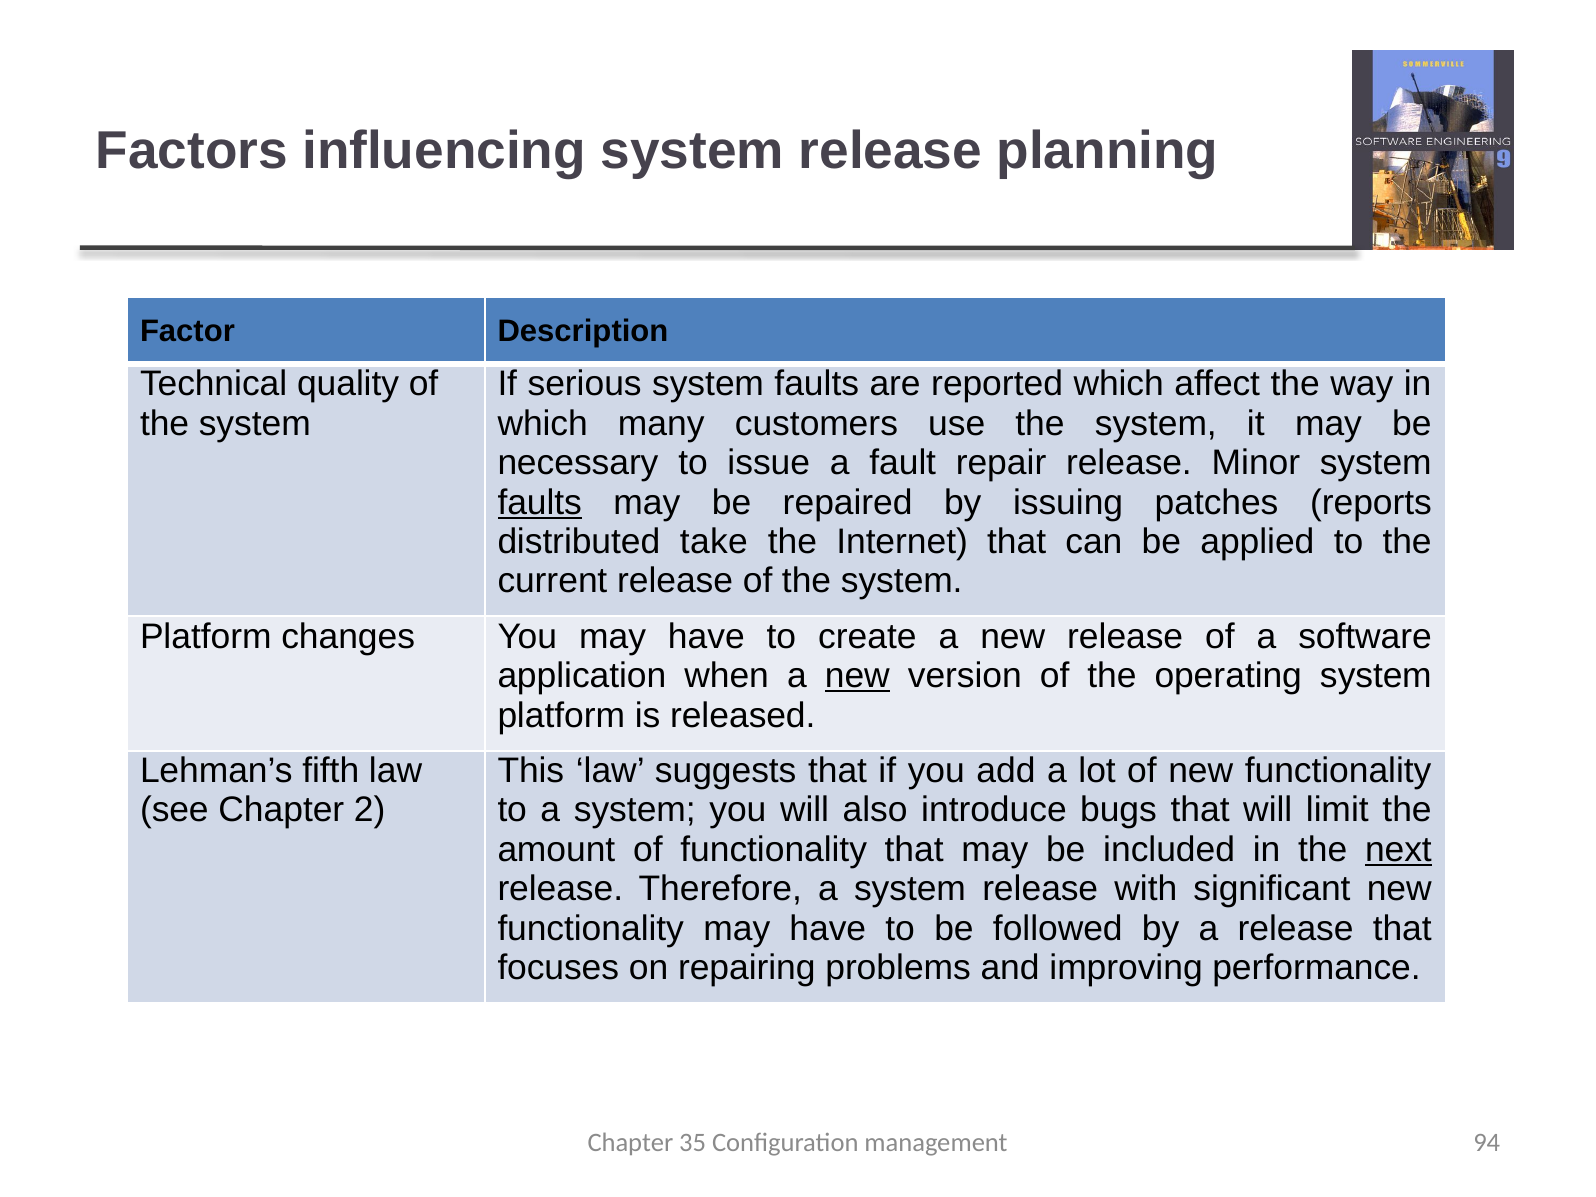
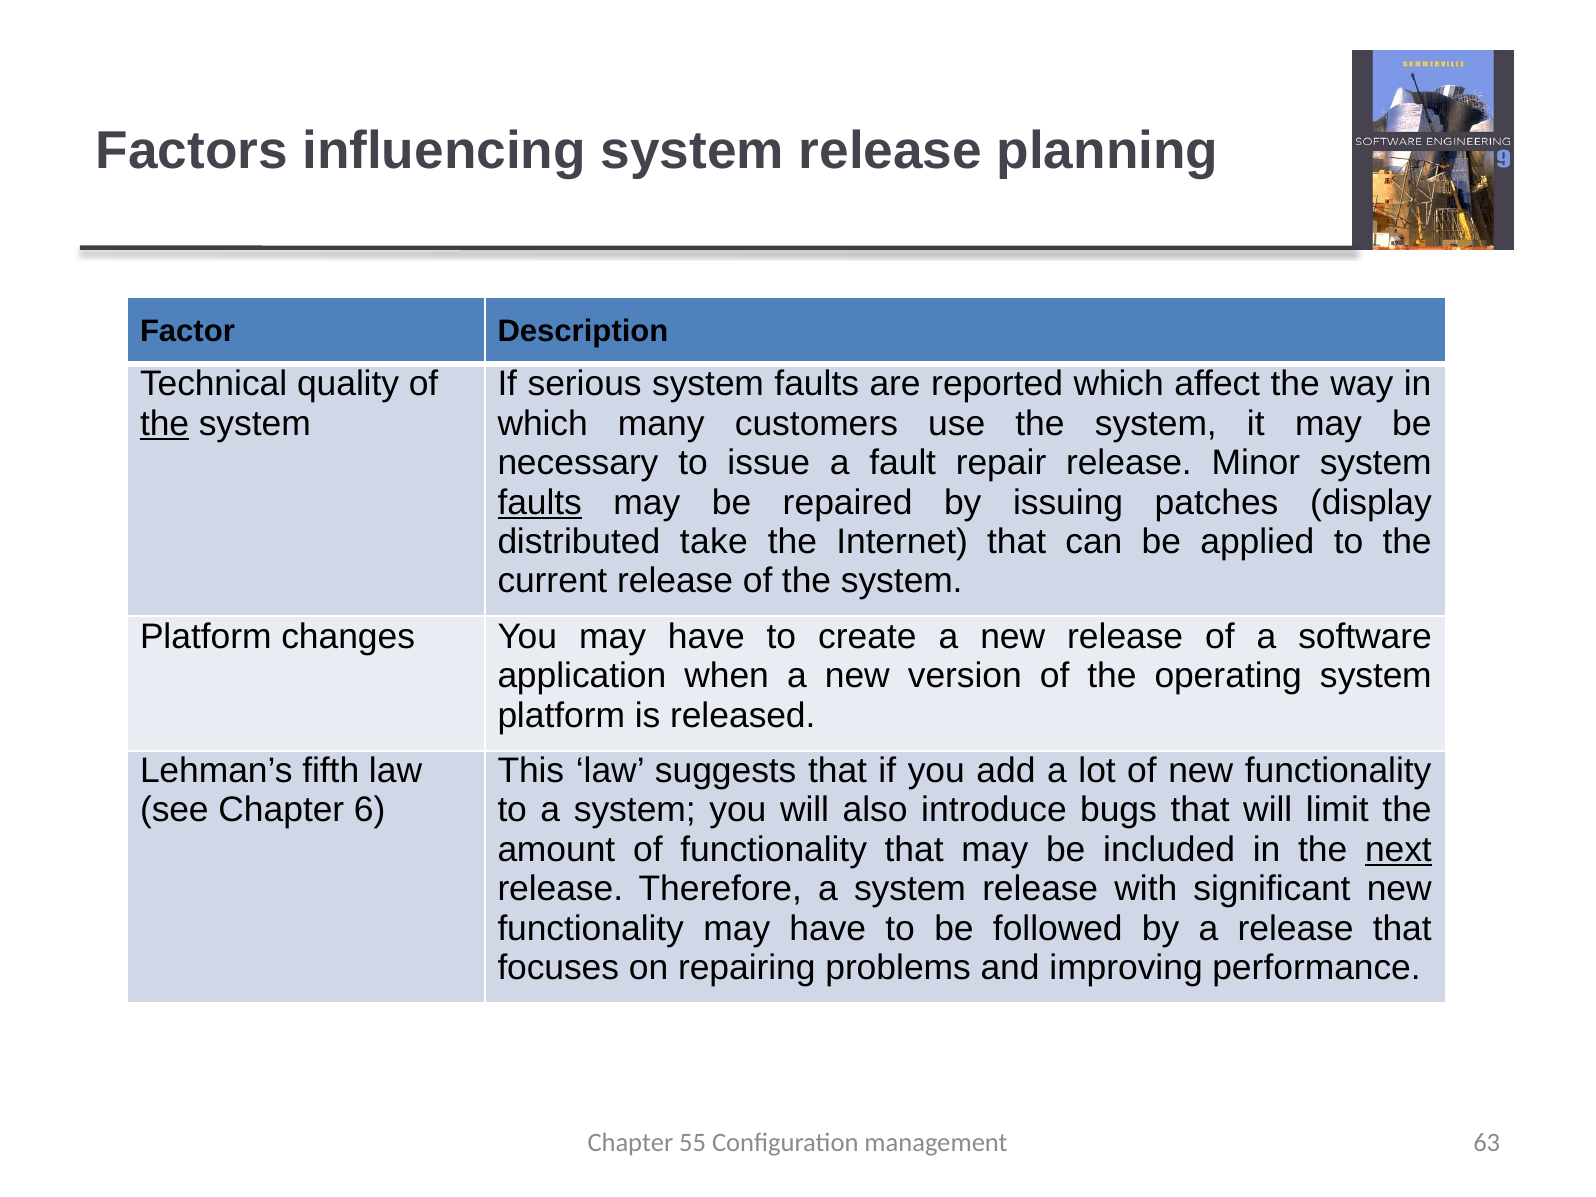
the at (165, 424) underline: none -> present
reports: reports -> display
new at (857, 676) underline: present -> none
2: 2 -> 6
35: 35 -> 55
94: 94 -> 63
